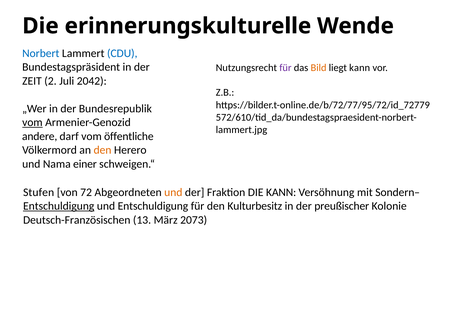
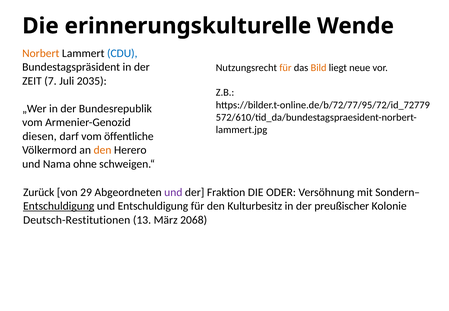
Norbert colour: blue -> orange
für at (285, 68) colour: purple -> orange
liegt kann: kann -> neue
2: 2 -> 7
2042: 2042 -> 2035
vom at (32, 122) underline: present -> none
andere: andere -> diesen
einer: einer -> ohne
Stufen: Stufen -> Zurück
72: 72 -> 29
und at (173, 192) colour: orange -> purple
DIE KANN: KANN -> ODER
Deutsch-Französischen: Deutsch-Französischen -> Deutsch-Restitutionen
2073: 2073 -> 2068
